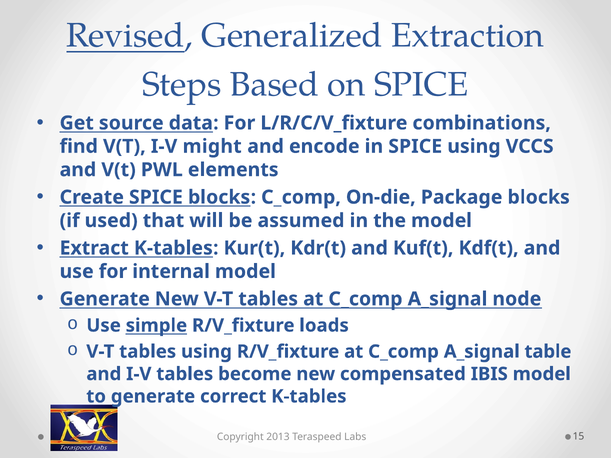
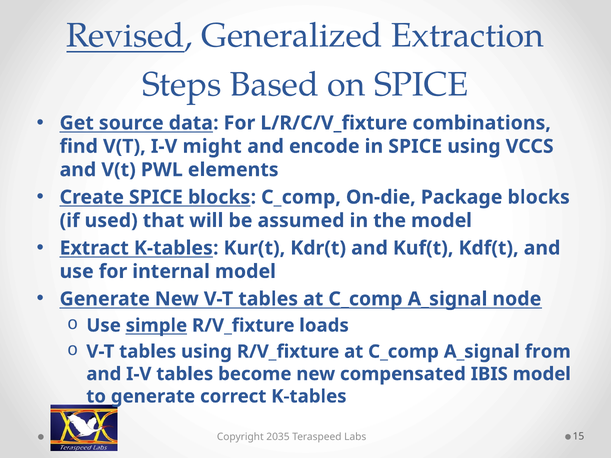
table: table -> from
2013: 2013 -> 2035
